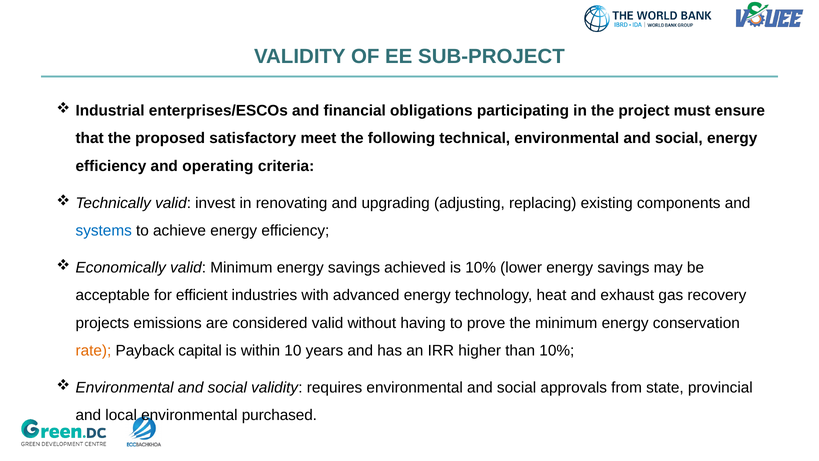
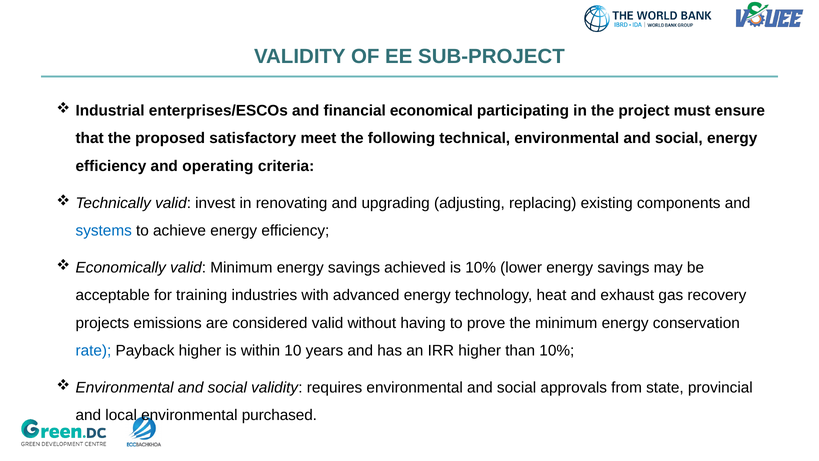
obligations: obligations -> economical
efficient: efficient -> training
rate colour: orange -> blue
Payback capital: capital -> higher
